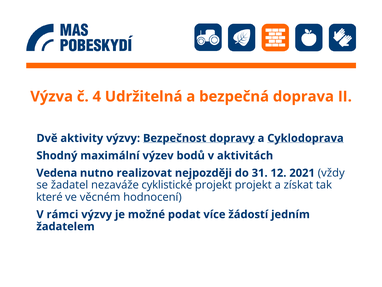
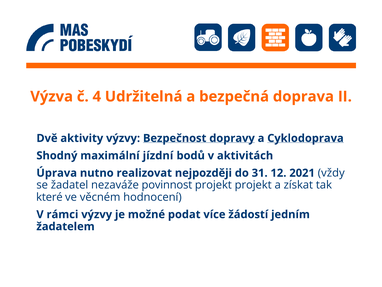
výzev: výzev -> jízdní
Vedena: Vedena -> Úprava
cyklistické: cyklistické -> povinnost
